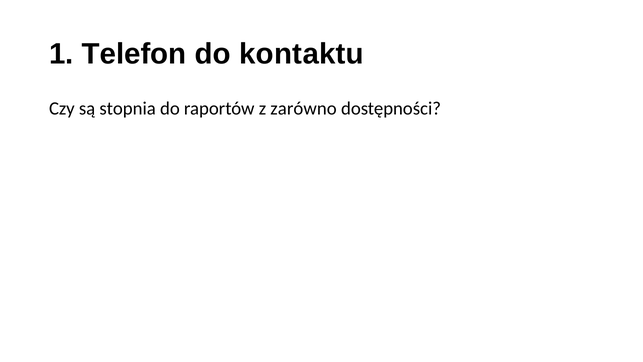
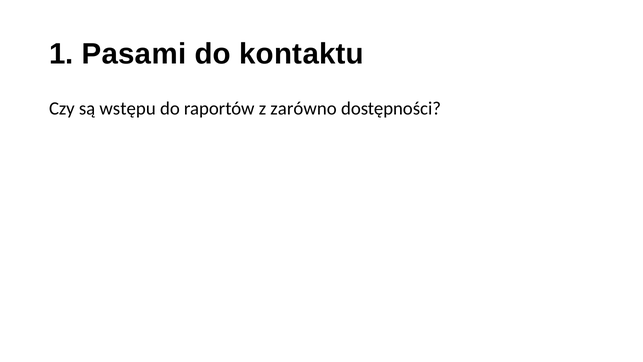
Telefon: Telefon -> Pasami
stopnia: stopnia -> wstępu
